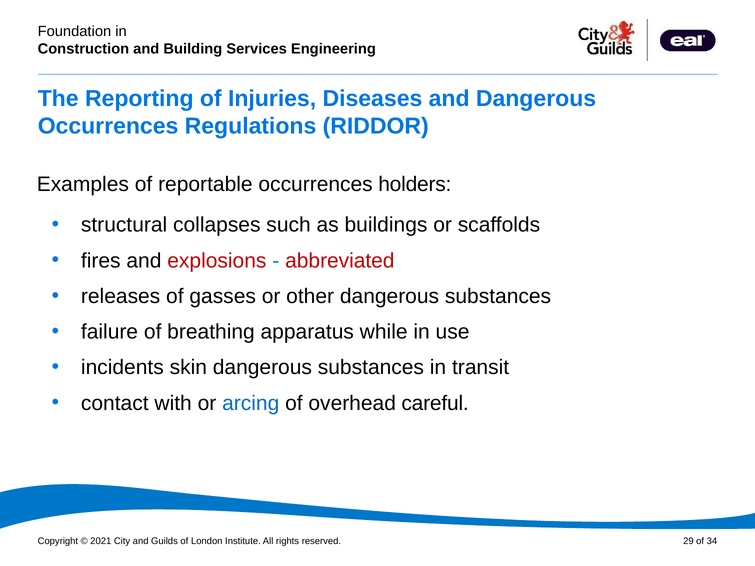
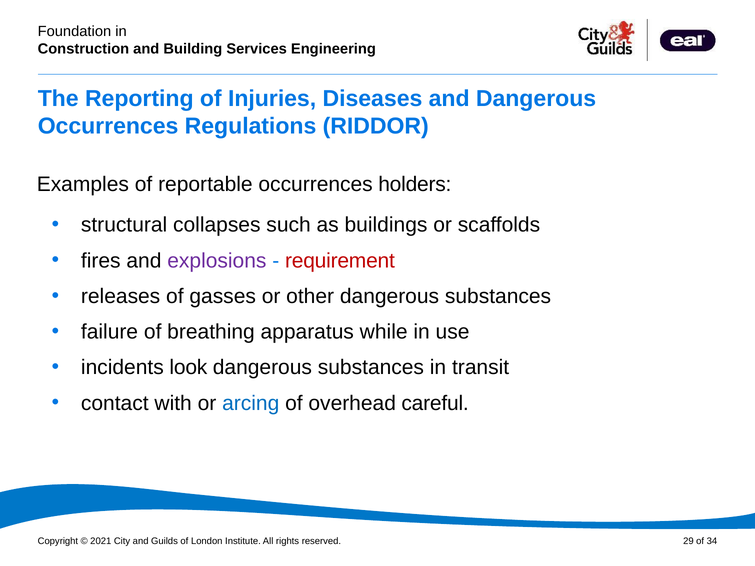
explosions colour: red -> purple
abbreviated: abbreviated -> requirement
skin: skin -> look
